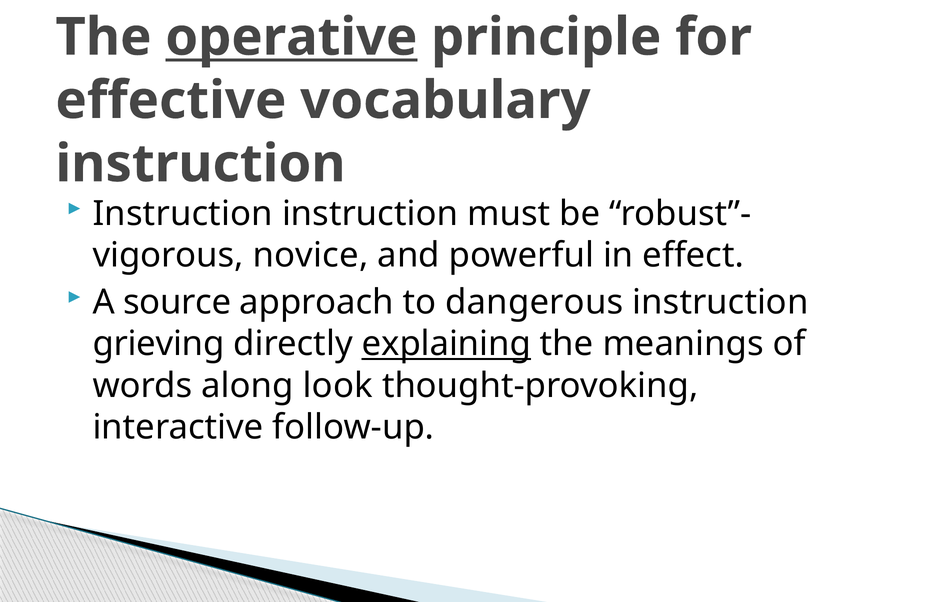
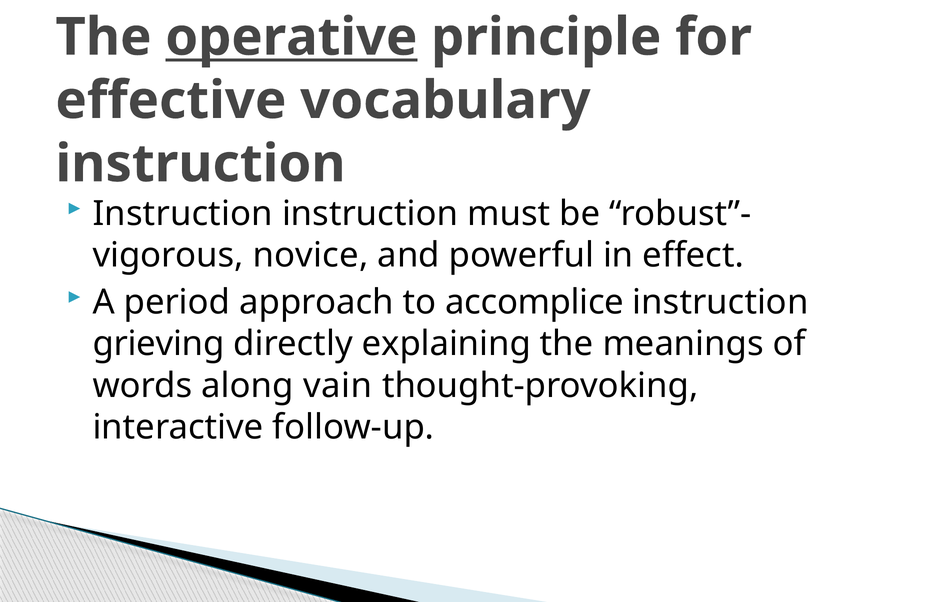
source: source -> period
dangerous: dangerous -> accomplice
explaining underline: present -> none
look: look -> vain
